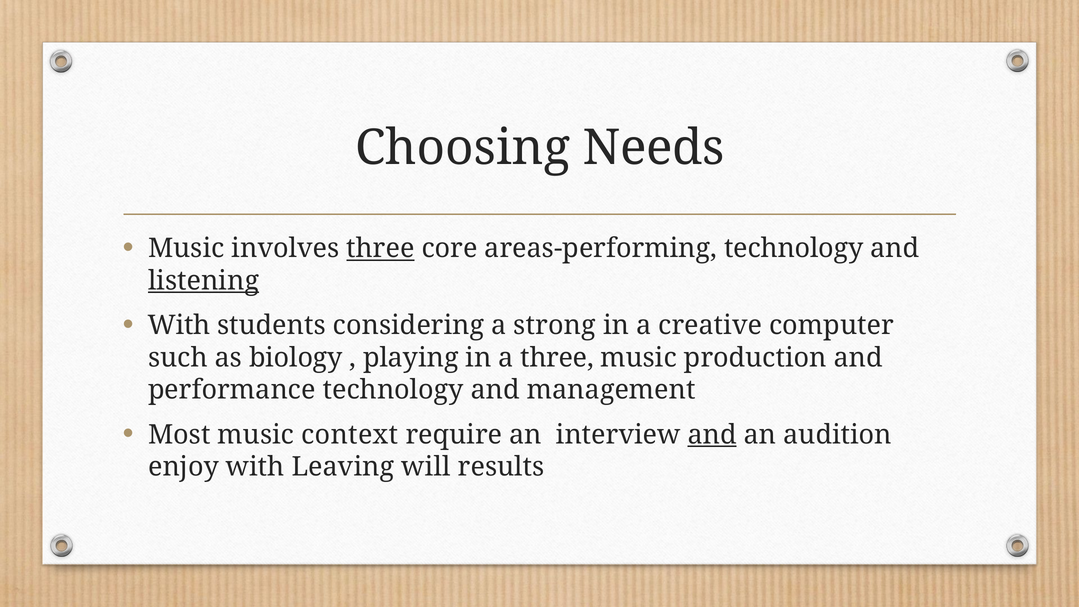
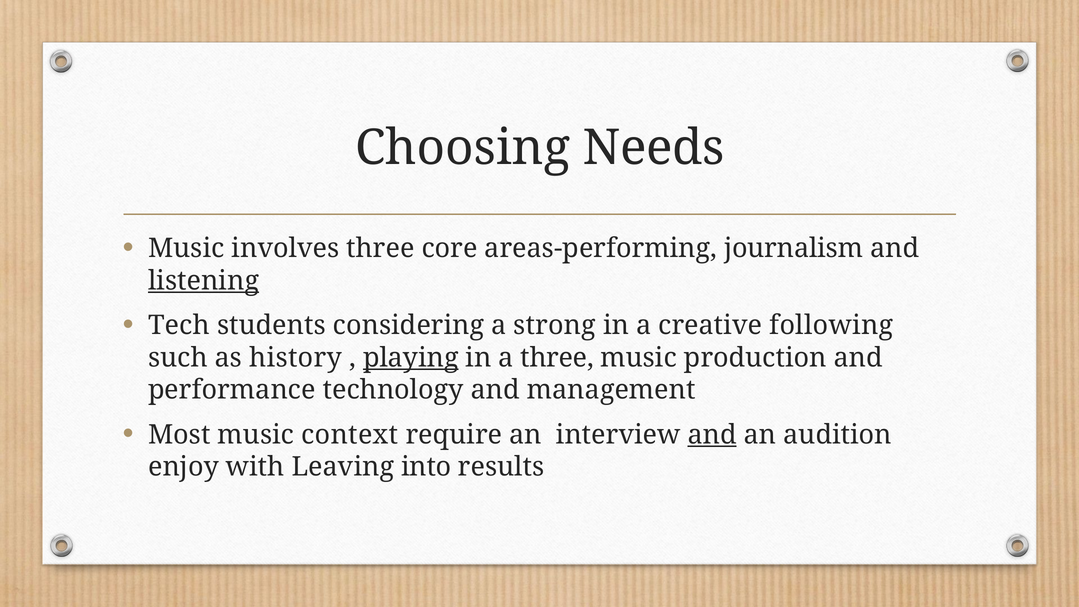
three at (380, 248) underline: present -> none
areas-performing technology: technology -> journalism
With at (179, 325): With -> Tech
computer: computer -> following
biology: biology -> history
playing underline: none -> present
will: will -> into
